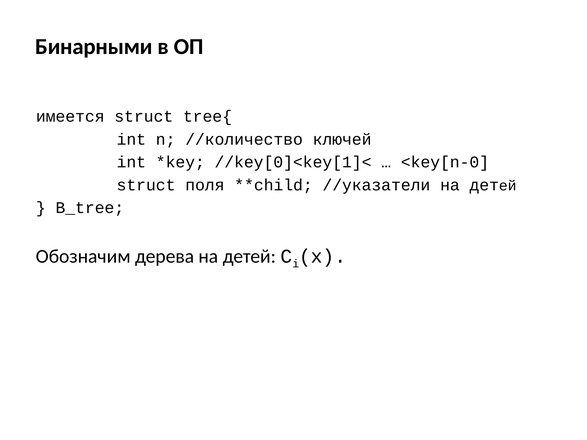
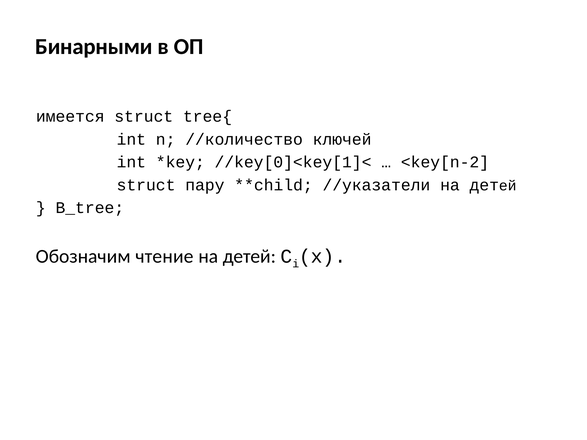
<key[n-0: <key[n-0 -> <key[n-2
поля: поля -> пару
дерева: дерева -> чтение
